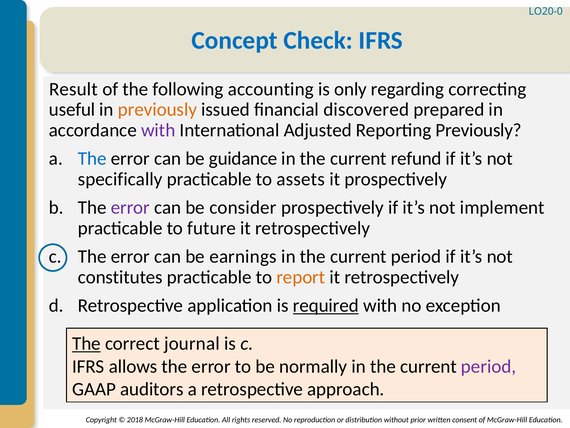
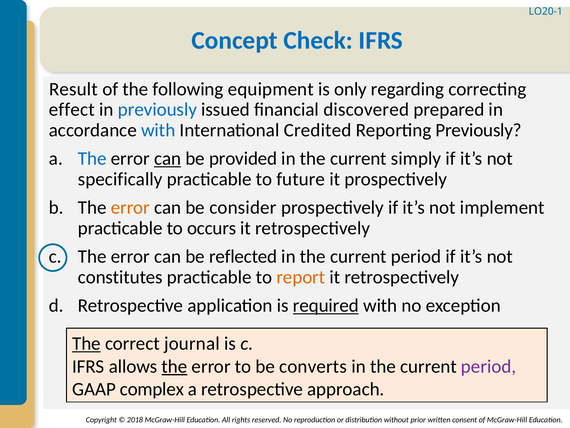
LO20-0: LO20-0 -> LO20-1
accounting: accounting -> equipment
useful: useful -> effect
previously at (157, 110) colour: orange -> blue
with at (158, 130) colour: purple -> blue
Adjusted: Adjusted -> Credited
can at (168, 158) underline: none -> present
guidance: guidance -> provided
refund: refund -> simply
assets: assets -> future
error at (130, 207) colour: purple -> orange
future: future -> occurs
earnings: earnings -> reflected
the at (174, 366) underline: none -> present
normally: normally -> converts
auditors: auditors -> complex
